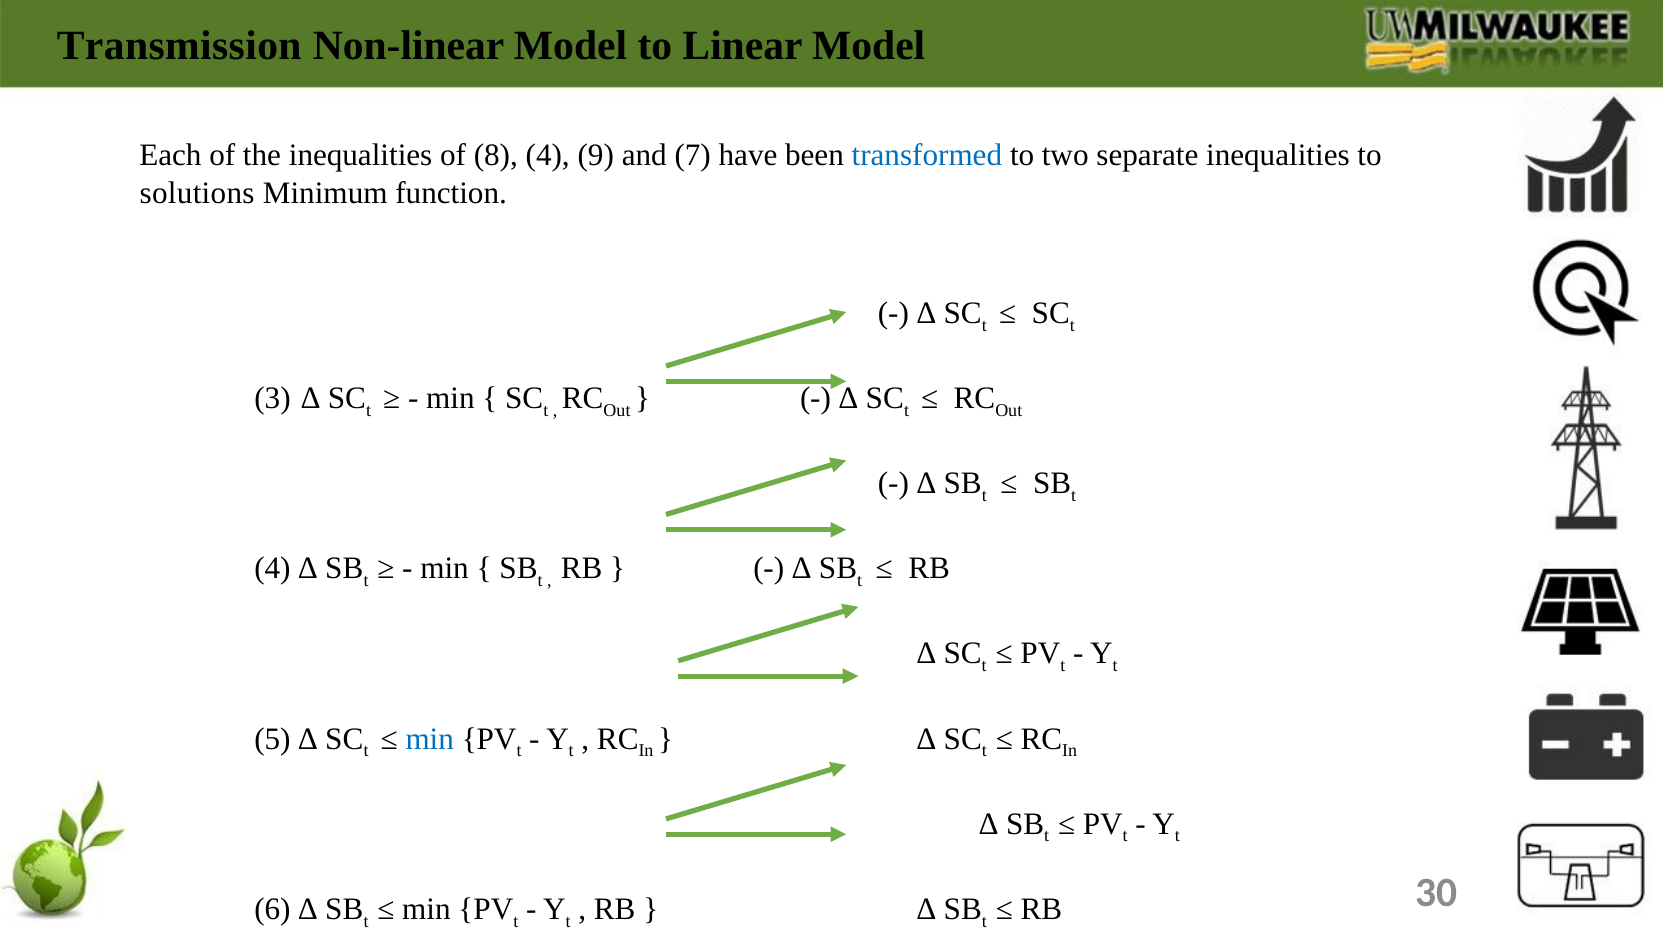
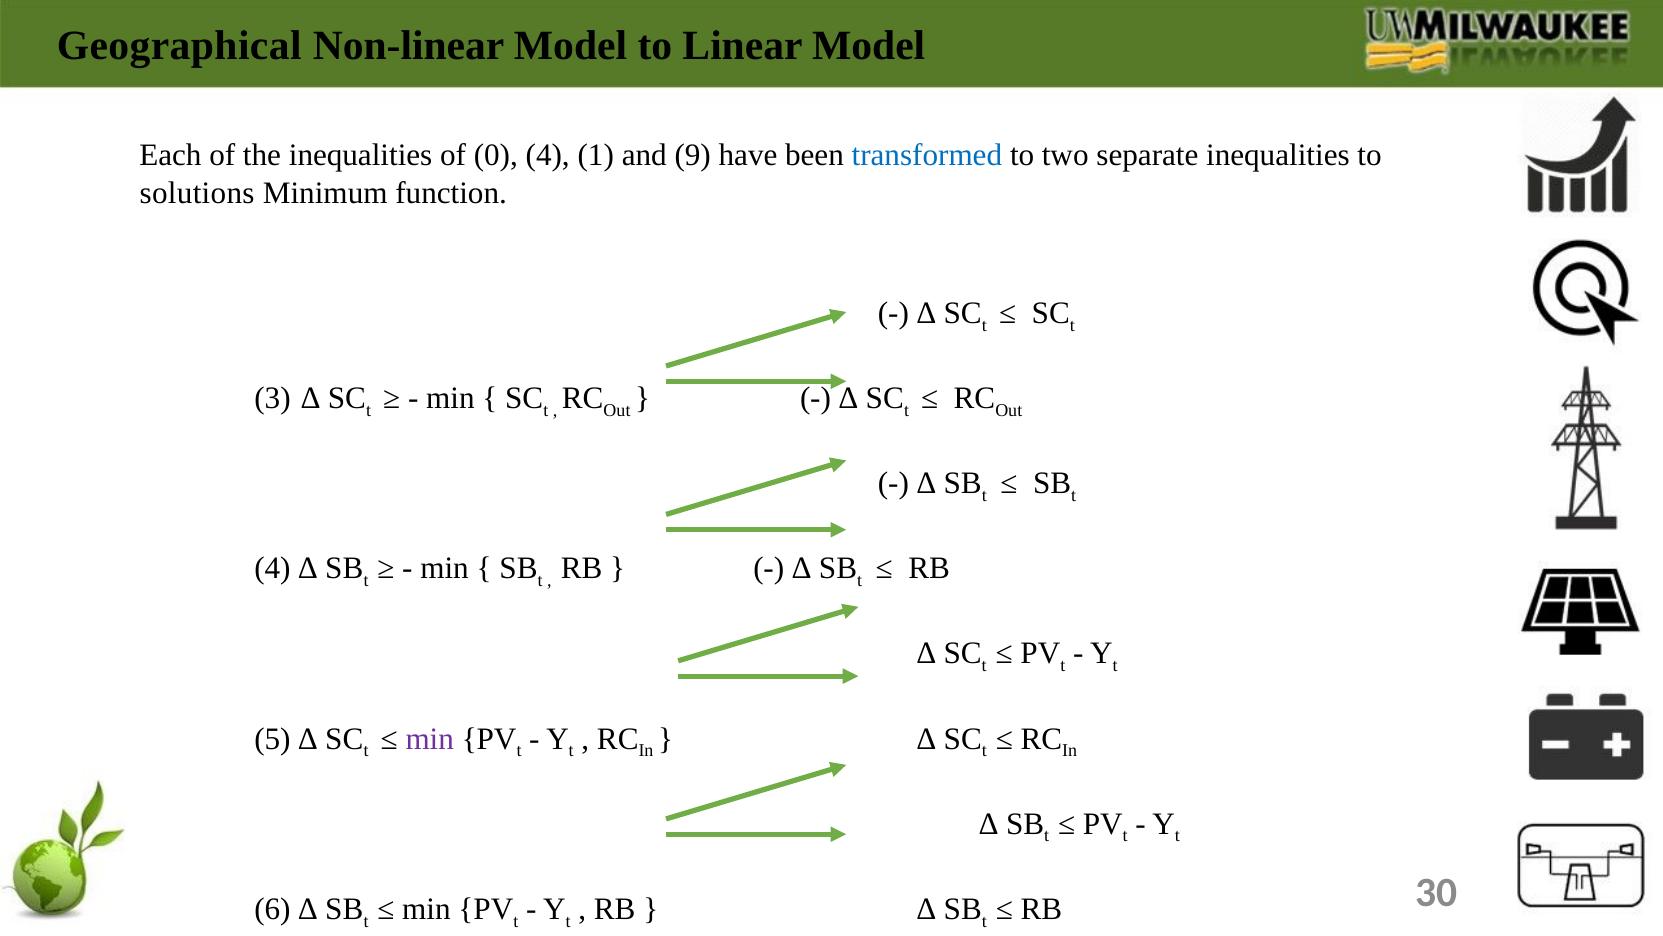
Transmission: Transmission -> Geographical
8: 8 -> 0
9: 9 -> 1
7: 7 -> 9
min at (430, 738) colour: blue -> purple
